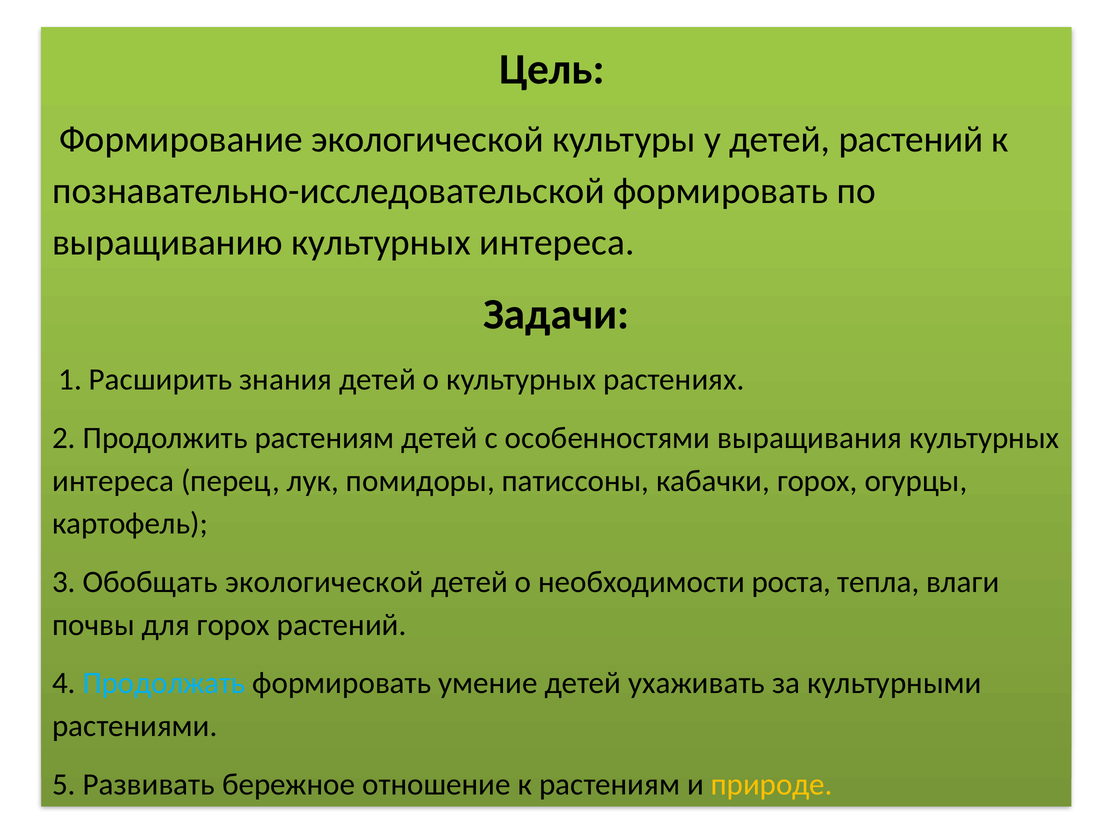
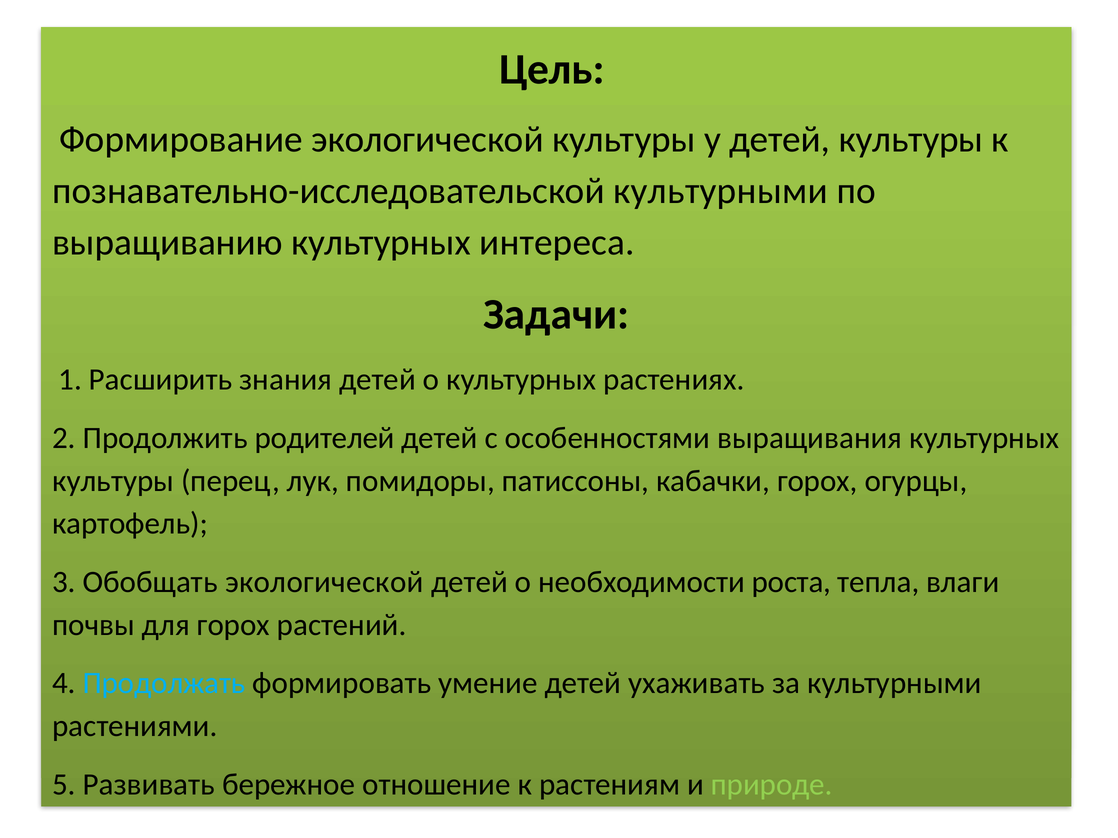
детей растений: растений -> культуры
познавательно-исследовательской формировать: формировать -> культурными
Продолжить растениям: растениям -> родителей
интереса at (113, 481): интереса -> культуры
природе colour: yellow -> light green
